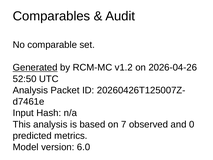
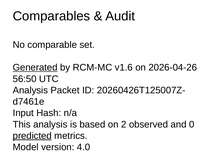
v1.2: v1.2 -> v1.6
52:50: 52:50 -> 56:50
7: 7 -> 2
predicted underline: none -> present
6.0: 6.0 -> 4.0
